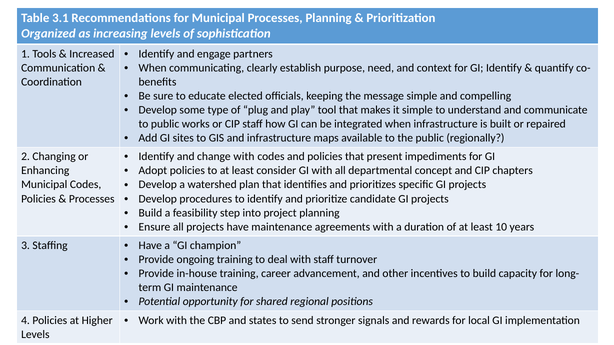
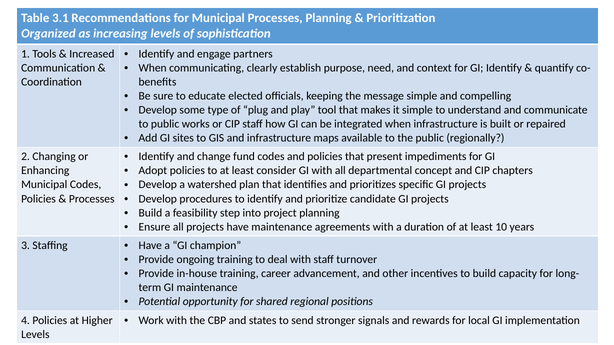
change with: with -> fund
